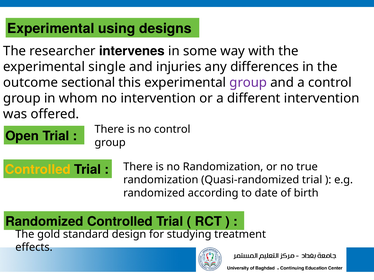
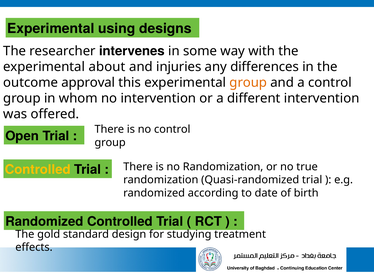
single: single -> about
sectional: sectional -> approval
group at (248, 83) colour: purple -> orange
